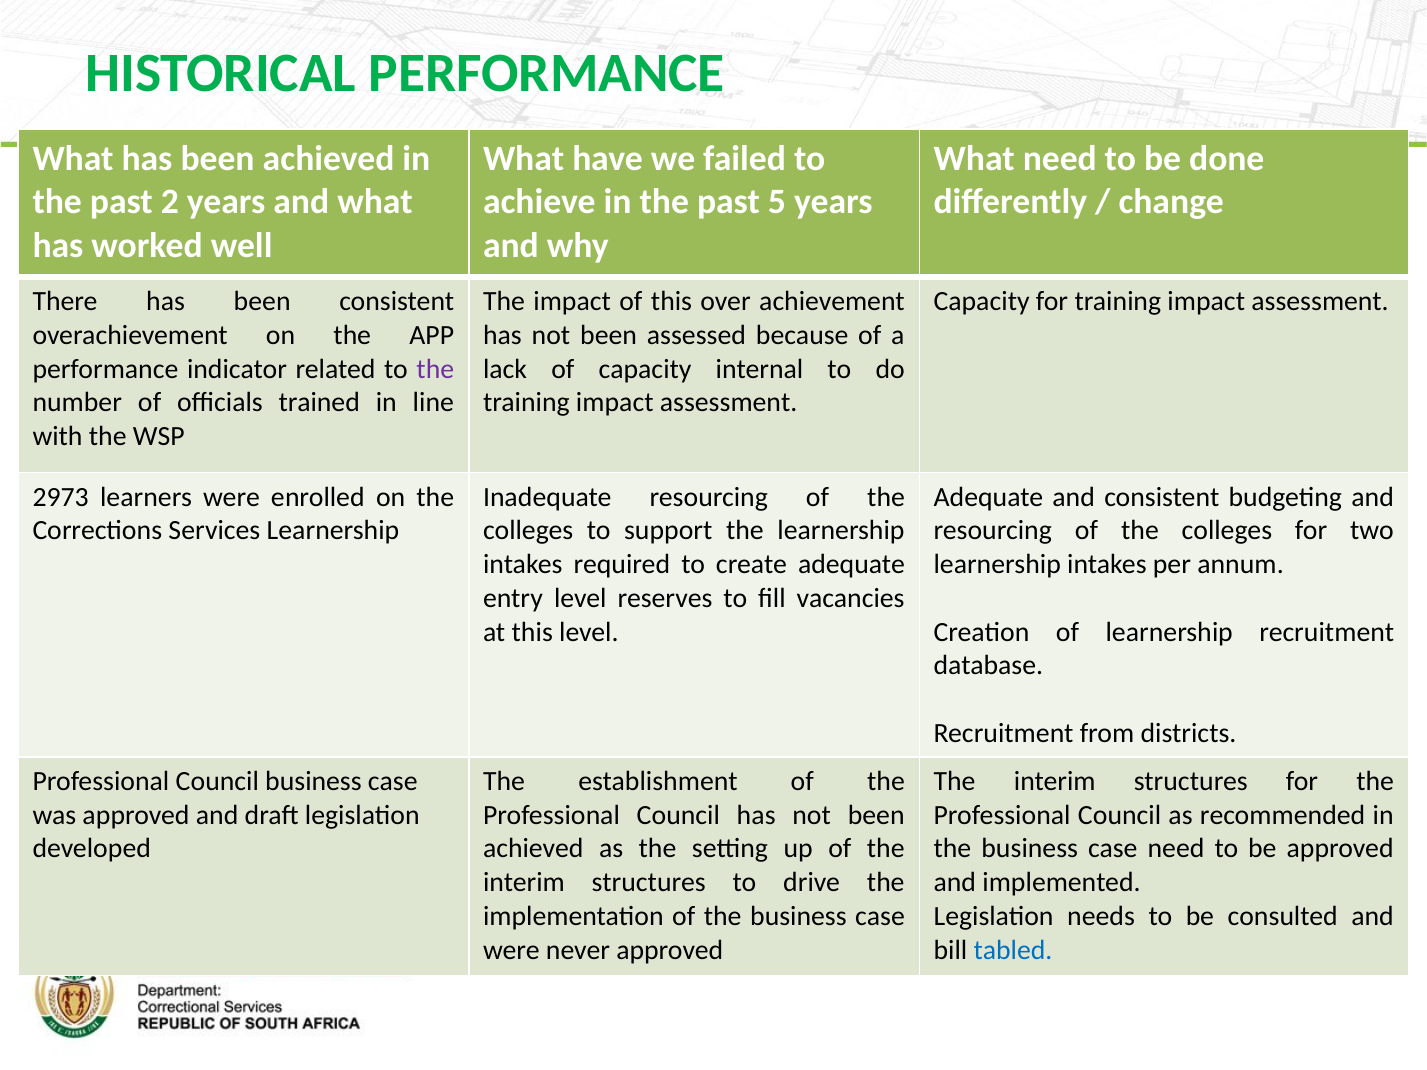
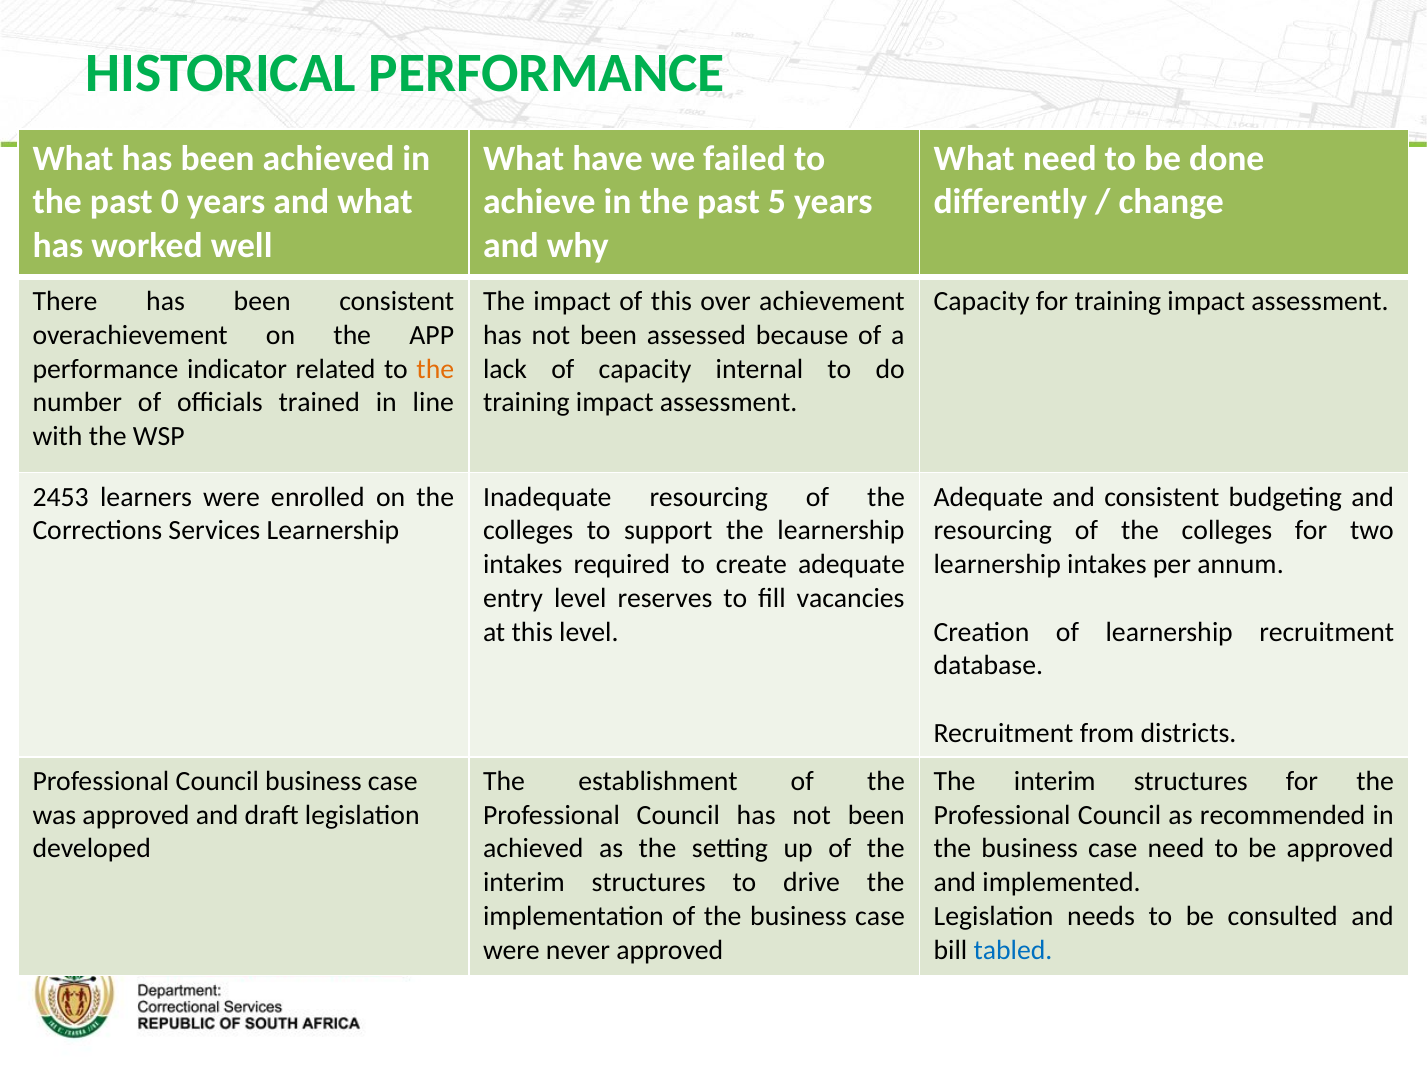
2: 2 -> 0
the at (435, 369) colour: purple -> orange
2973: 2973 -> 2453
